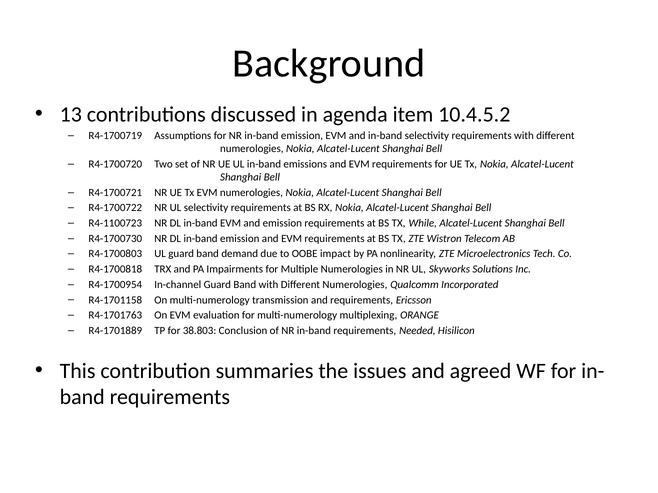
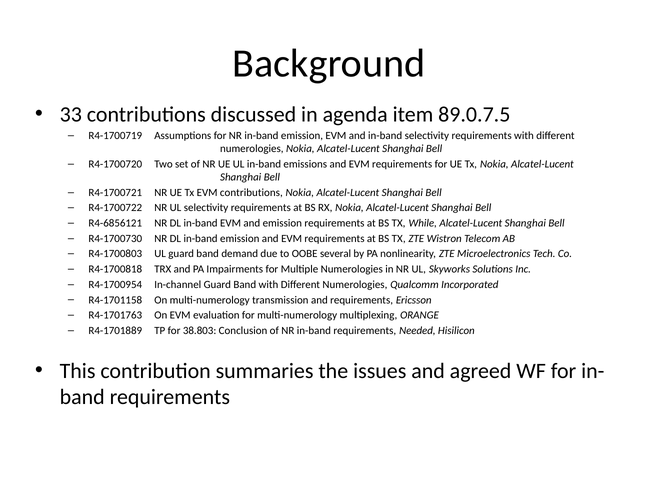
13: 13 -> 33
10.4.5.2: 10.4.5.2 -> 89.0.7.5
EVM numerologies: numerologies -> contributions
R4-1100723: R4-1100723 -> R4-6856121
impact: impact -> several
